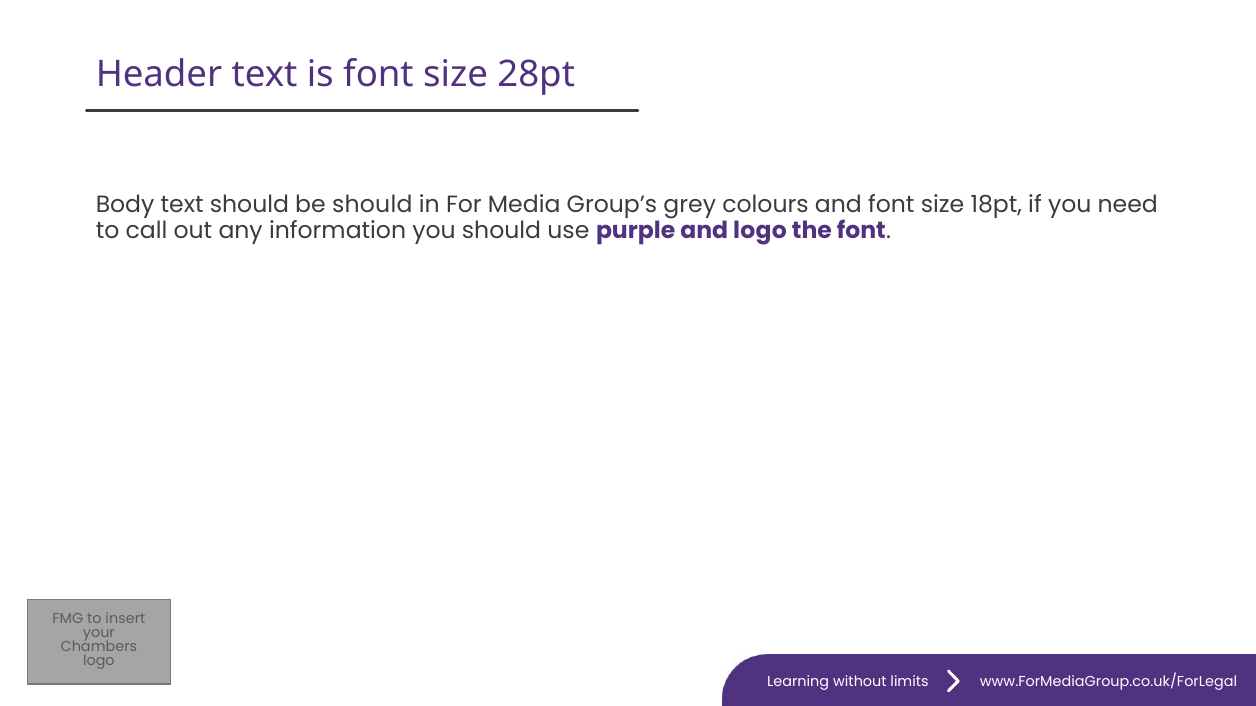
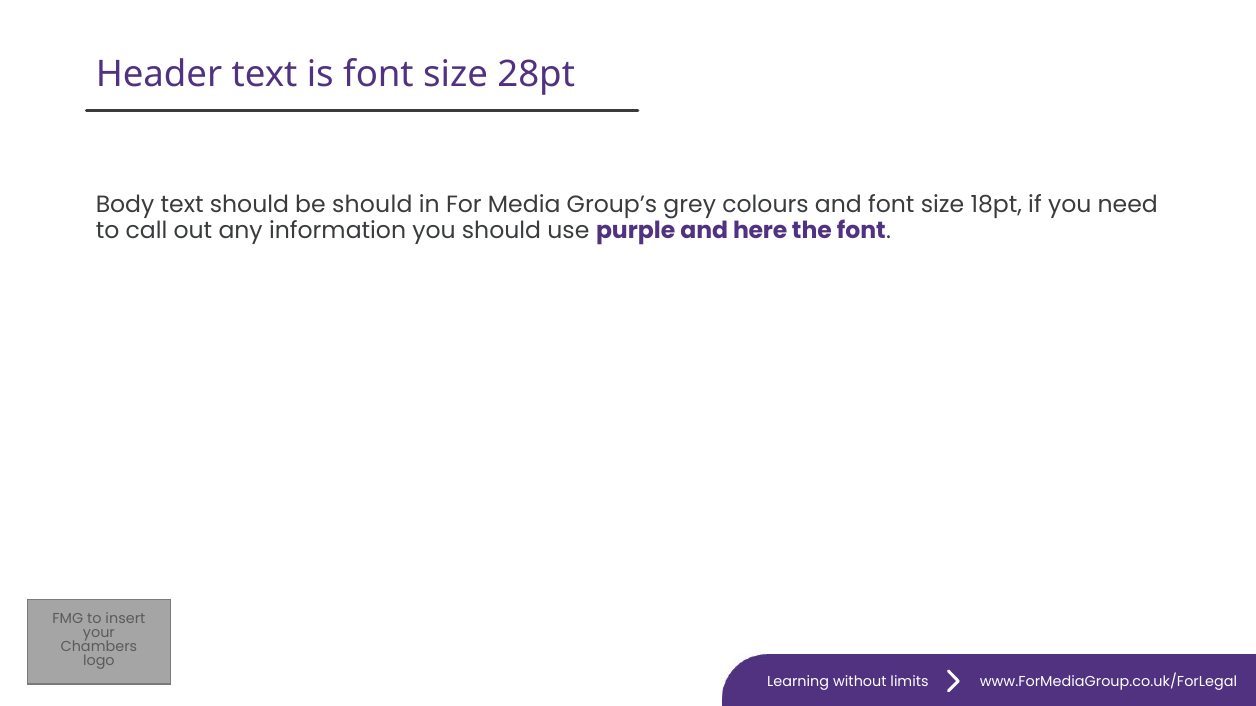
and logo: logo -> here
